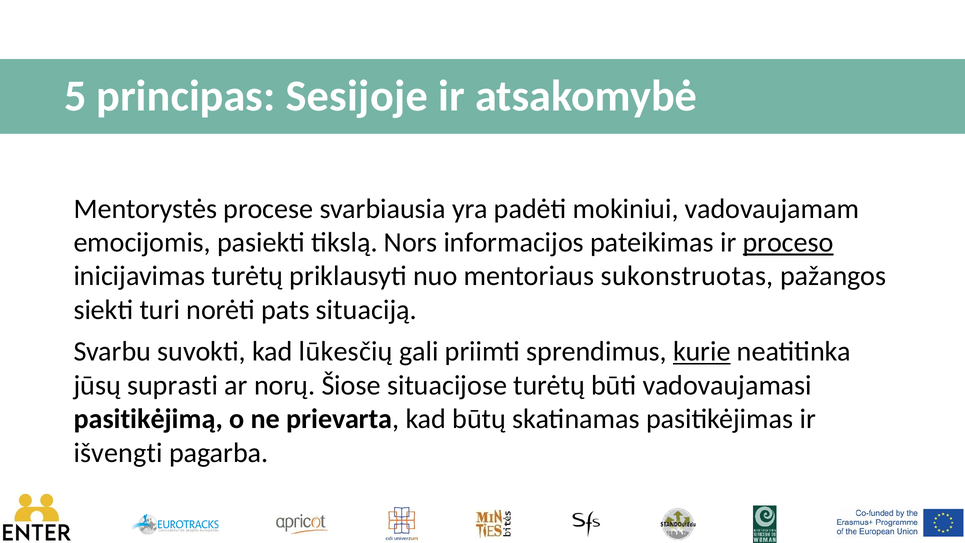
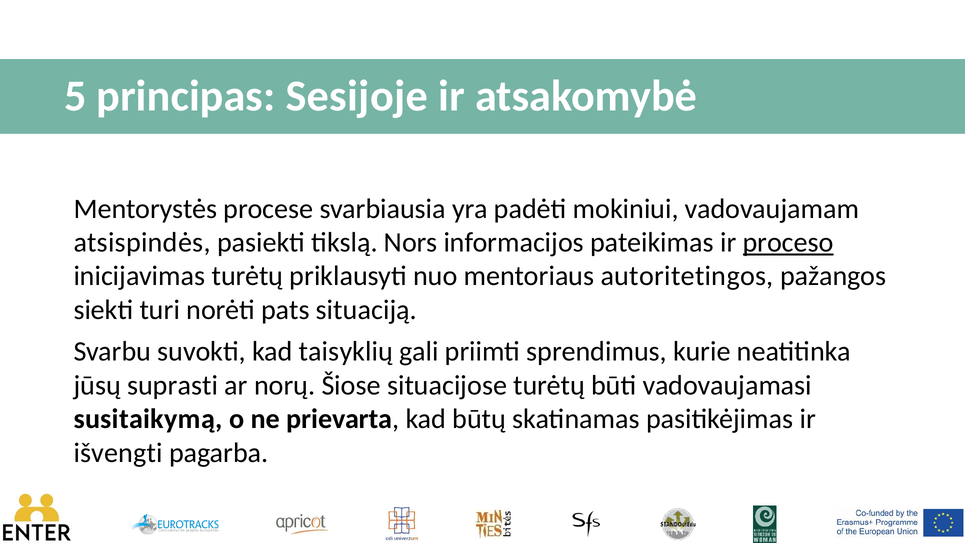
emocijomis: emocijomis -> atsispindės
sukonstruotas: sukonstruotas -> autoritetingos
lūkesčių: lūkesčių -> taisyklių
kurie underline: present -> none
pasitikėjimą: pasitikėjimą -> susitaikymą
